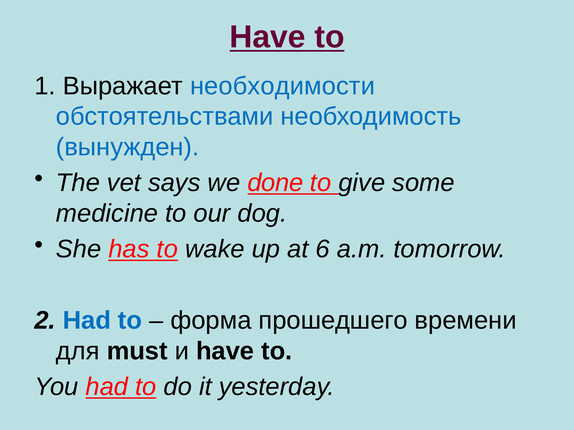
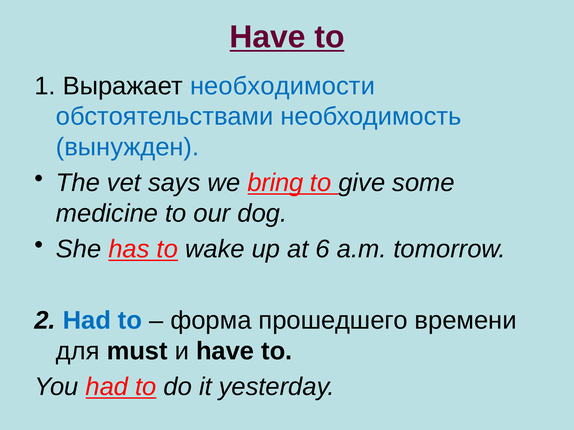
done: done -> bring
